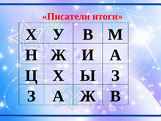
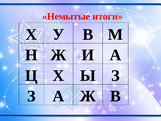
Писатели: Писатели -> Немытые
